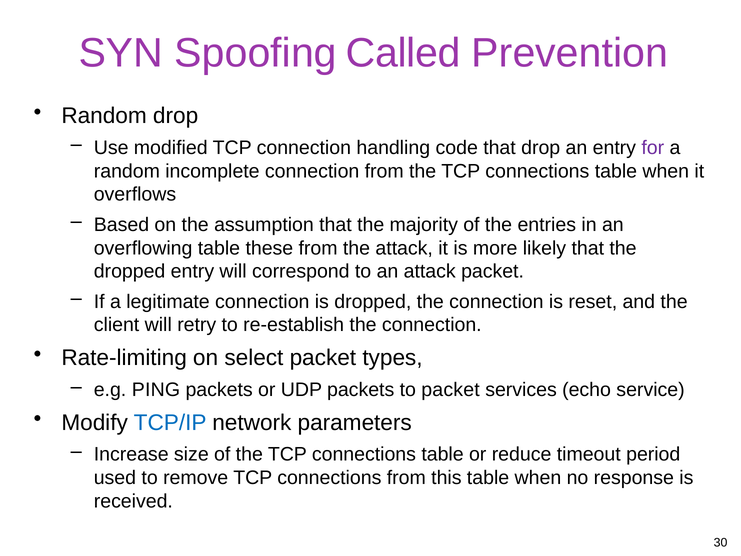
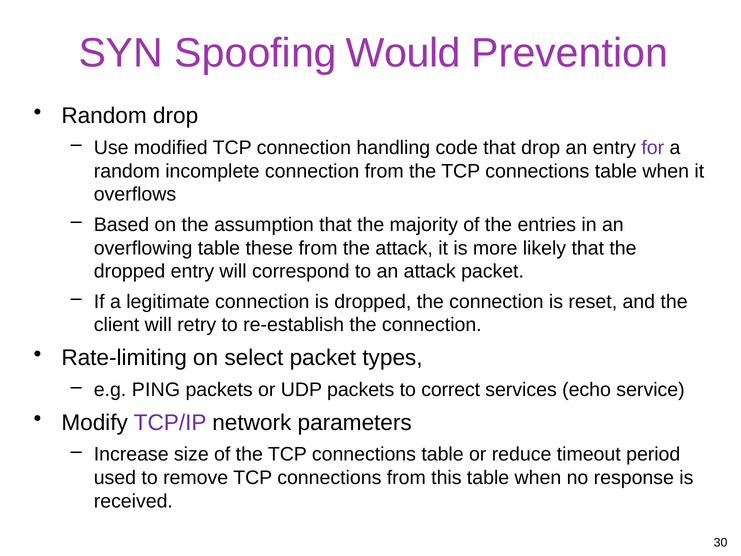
Called: Called -> Would
to packet: packet -> correct
TCP/IP colour: blue -> purple
